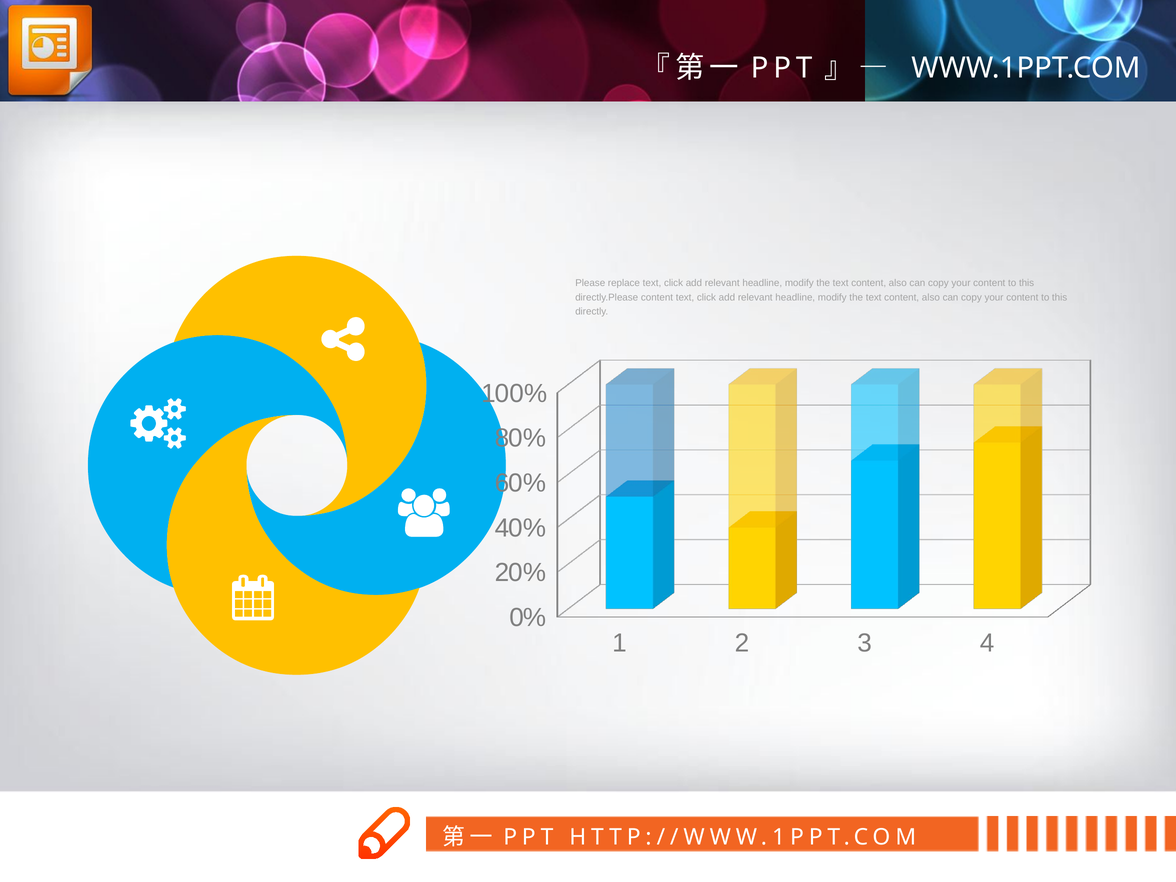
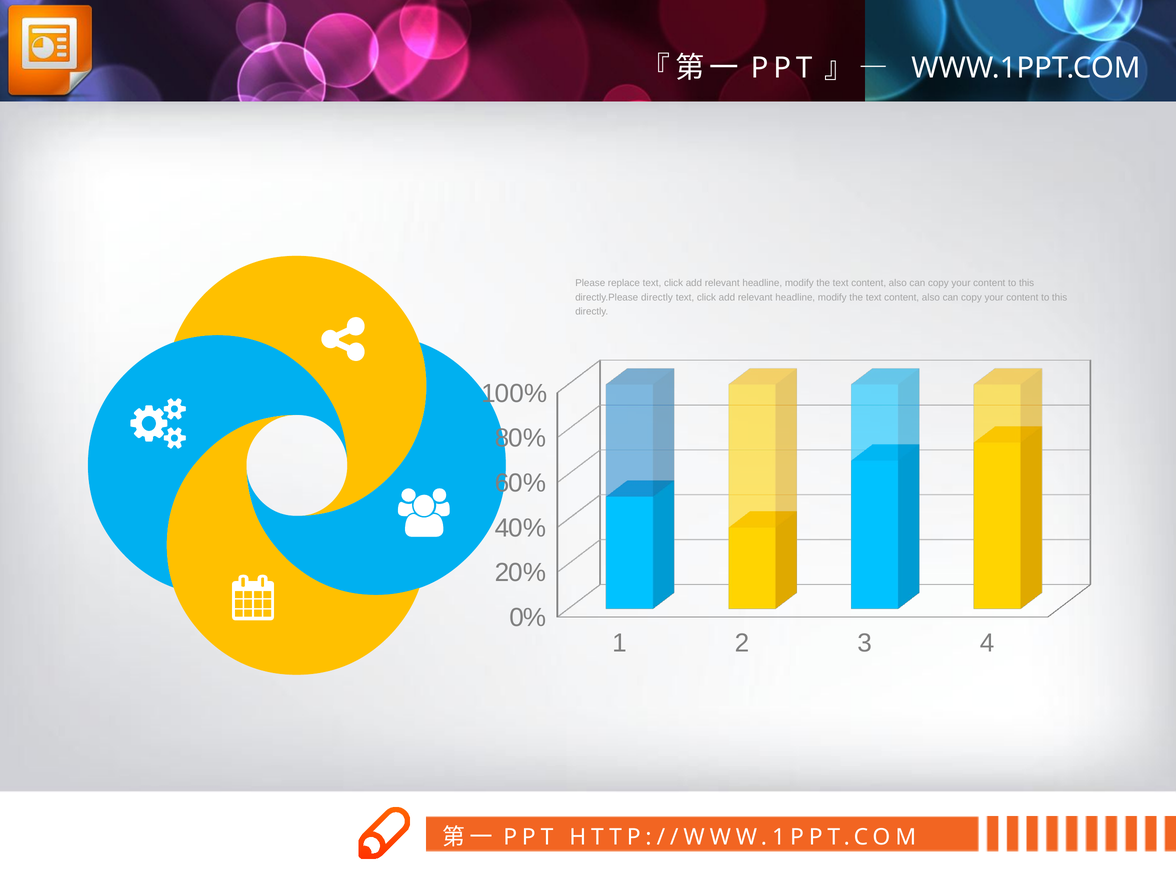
directly.Please content: content -> directly
